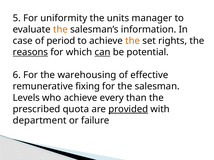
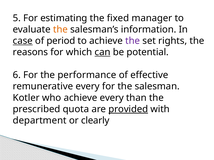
uniformity: uniformity -> estimating
units: units -> fixed
case underline: none -> present
the at (133, 41) colour: orange -> purple
reasons underline: present -> none
warehousing: warehousing -> performance
remunerative fixing: fixing -> every
Levels: Levels -> Kotler
failure: failure -> clearly
